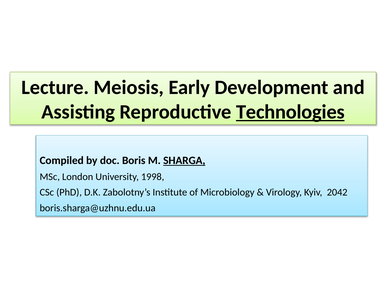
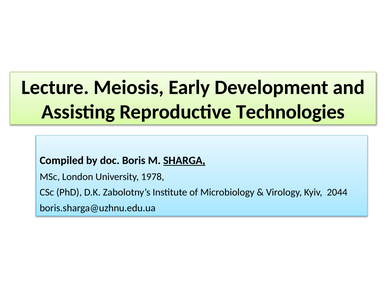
Technologies underline: present -> none
1998: 1998 -> 1978
2042: 2042 -> 2044
